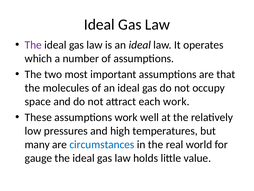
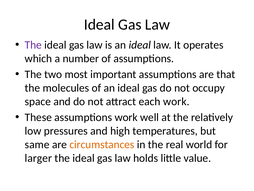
many: many -> same
circumstances colour: blue -> orange
gauge: gauge -> larger
